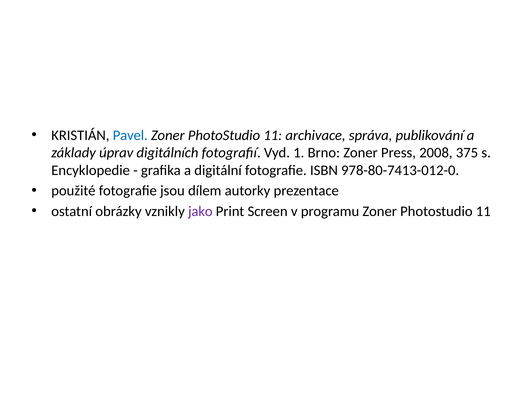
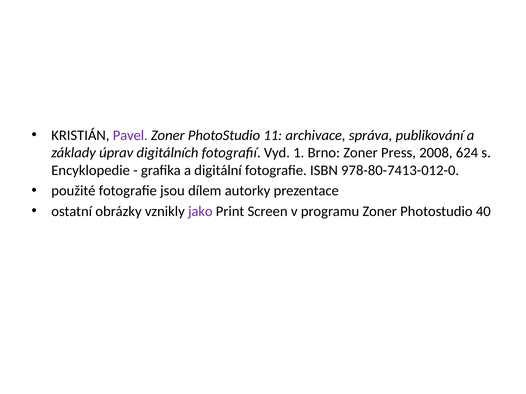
Pavel colour: blue -> purple
375: 375 -> 624
programu Zoner Photostudio 11: 11 -> 40
